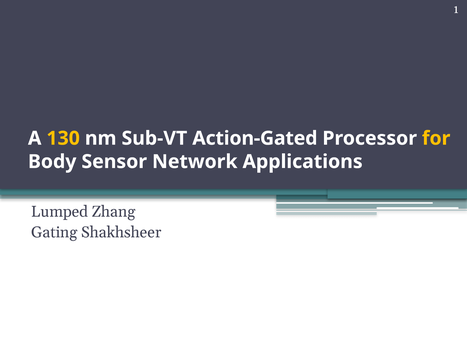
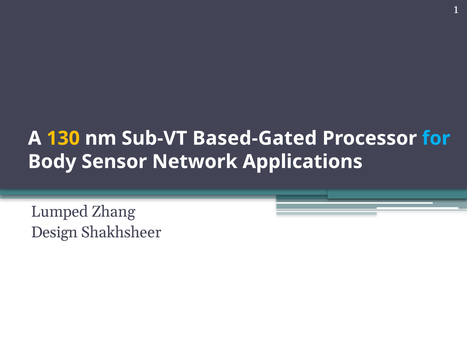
Action-Gated: Action-Gated -> Based-Gated
for colour: yellow -> light blue
Gating: Gating -> Design
